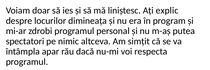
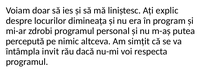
spectatori: spectatori -> percepută
apar: apar -> invit
